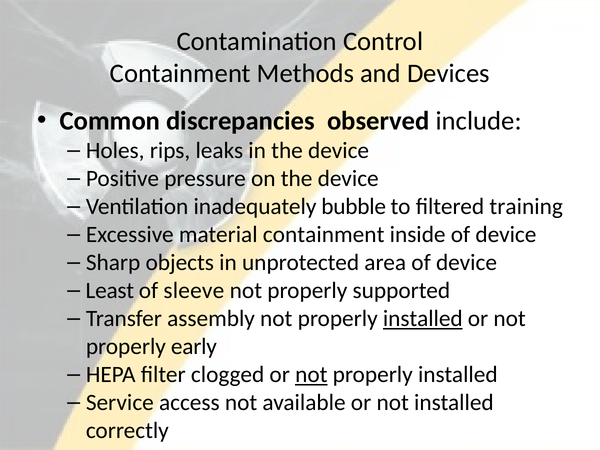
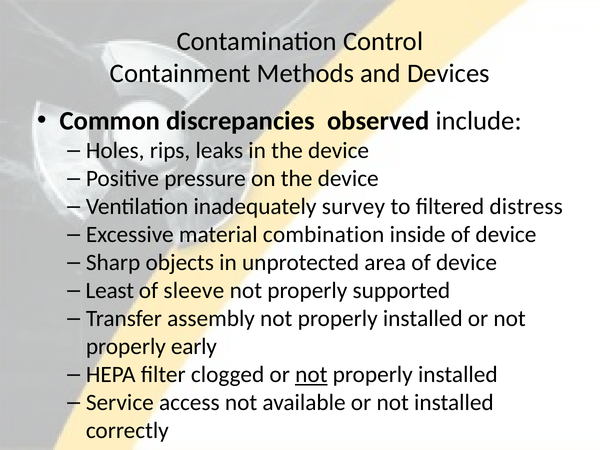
bubble: bubble -> survey
training: training -> distress
material containment: containment -> combination
installed at (423, 319) underline: present -> none
